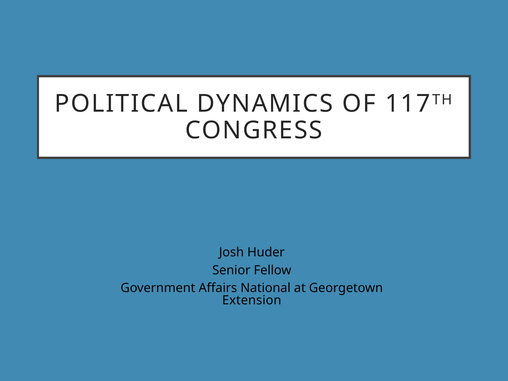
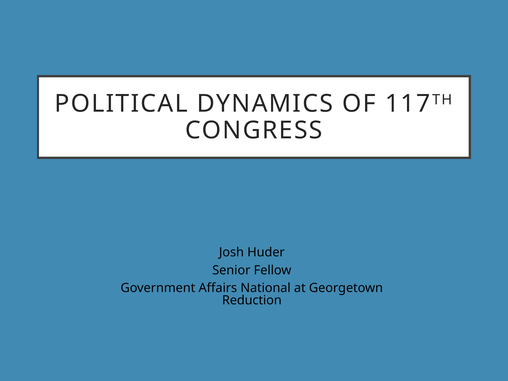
Extension: Extension -> Reduction
